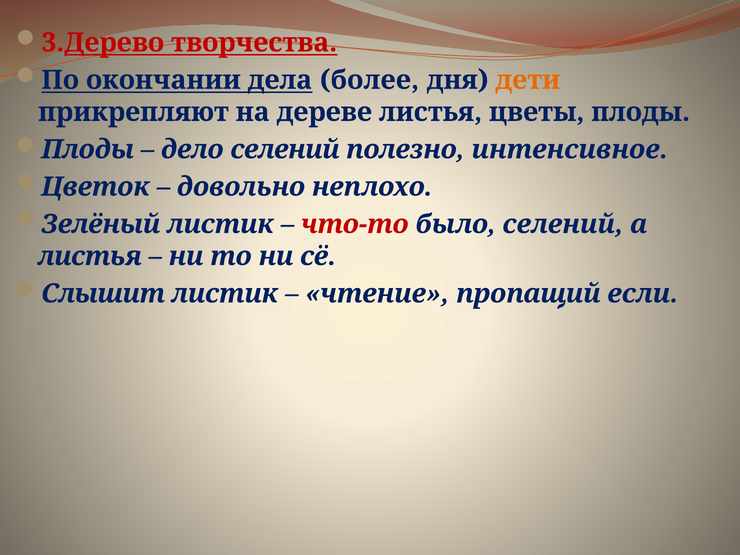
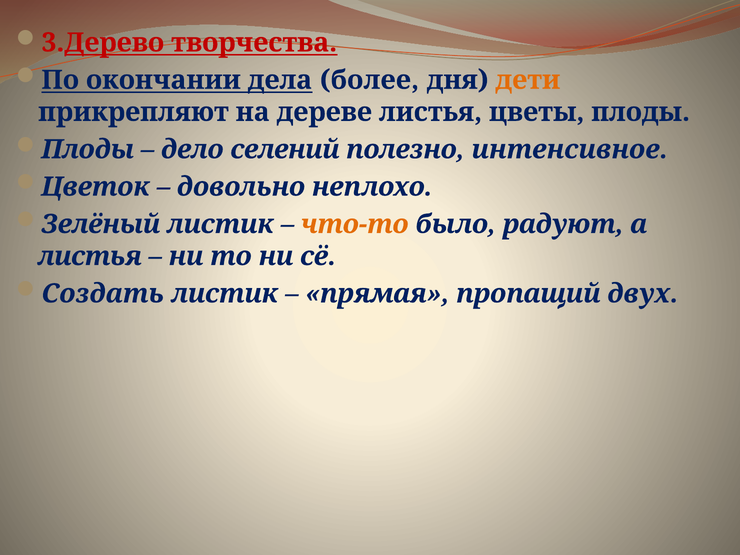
что-то colour: red -> orange
было селений: селений -> радуют
Слышит: Слышит -> Создать
чтение: чтение -> прямая
если: если -> двух
